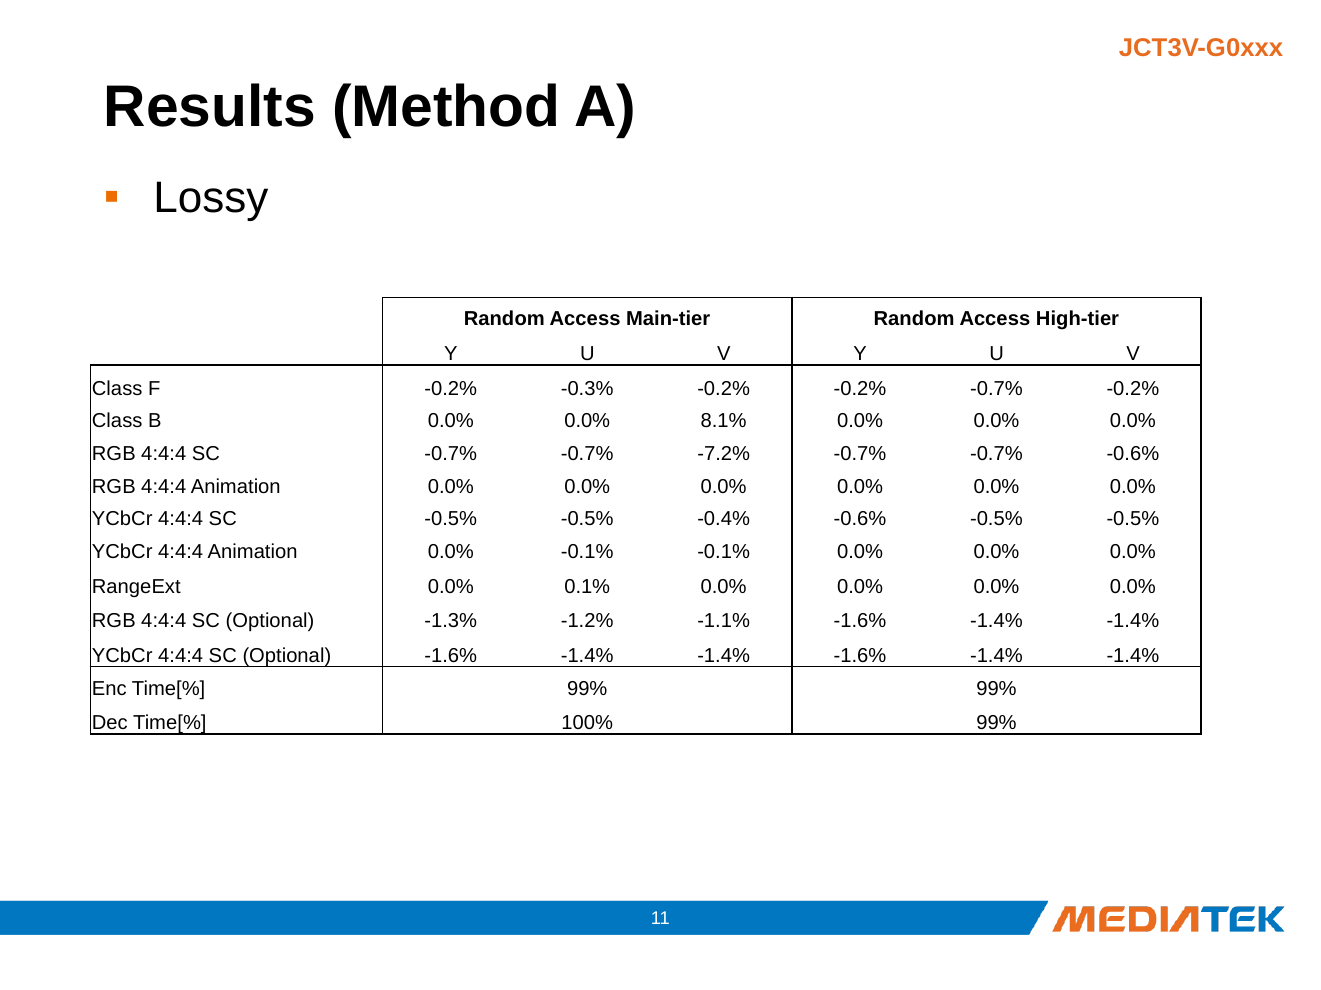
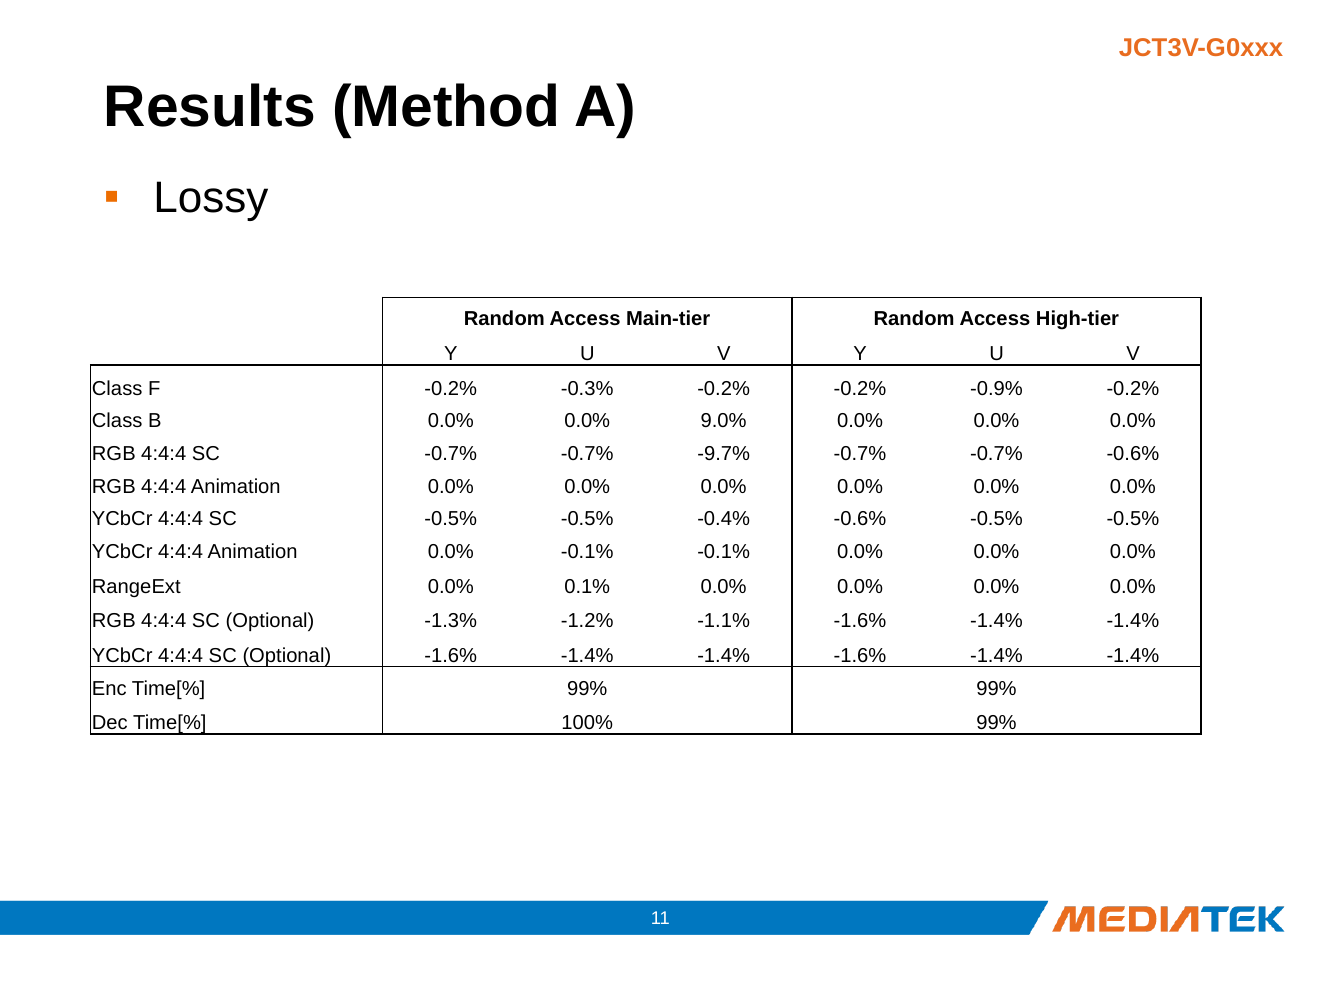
-0.2% -0.7%: -0.7% -> -0.9%
8.1%: 8.1% -> 9.0%
-7.2%: -7.2% -> -9.7%
